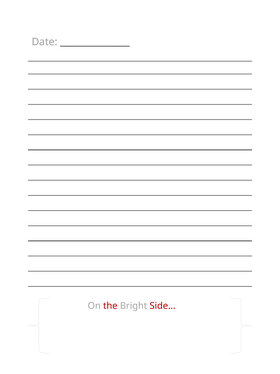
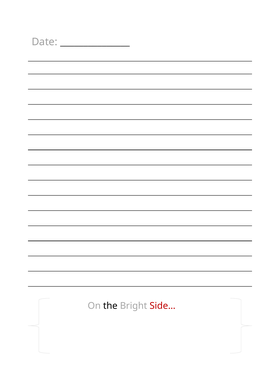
the colour: red -> black
